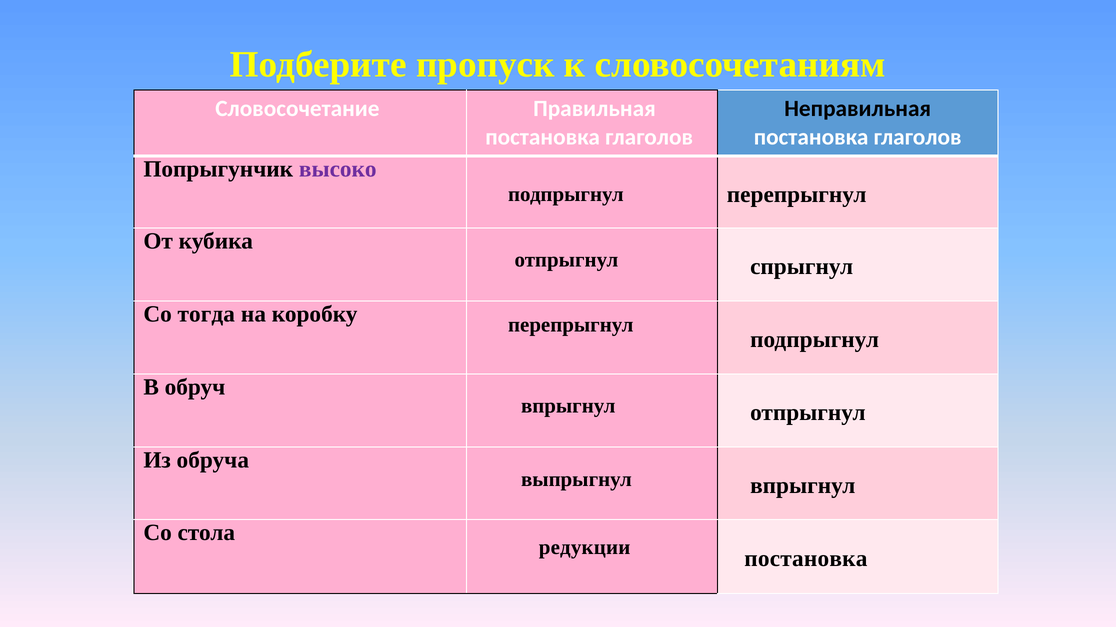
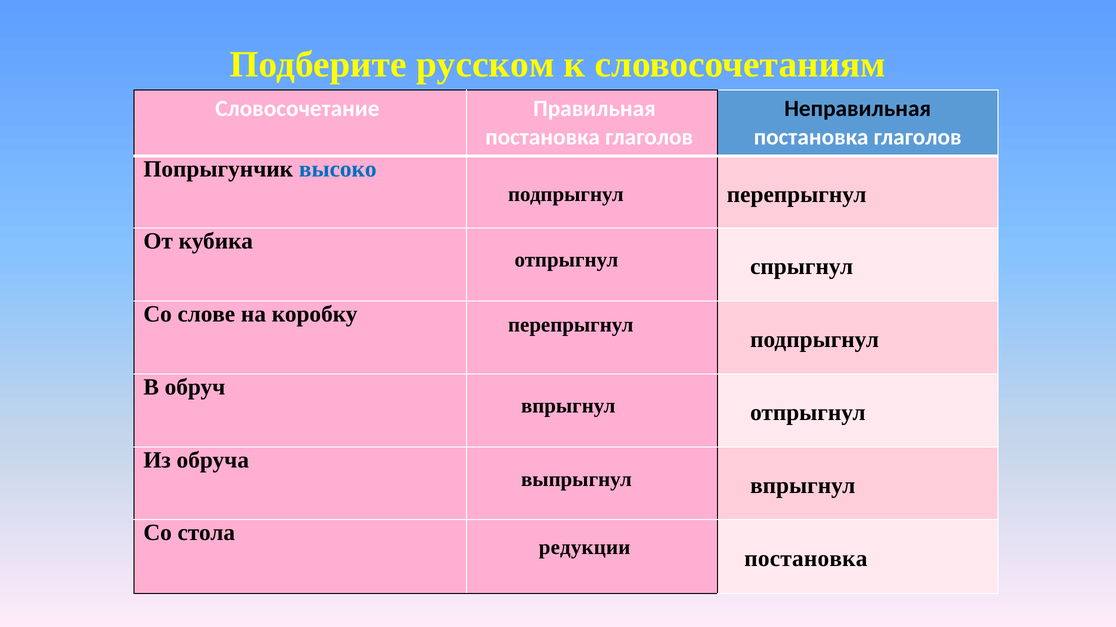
пропуск: пропуск -> русском
высоко colour: purple -> blue
тогда: тогда -> слове
